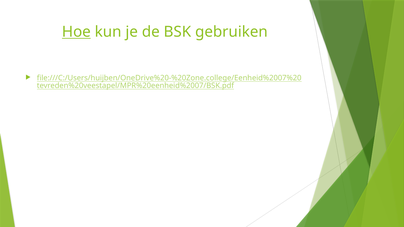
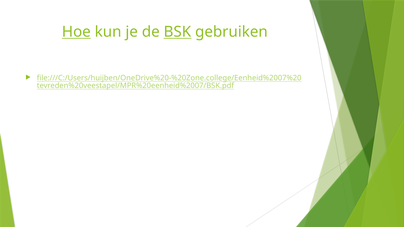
BSK underline: none -> present
